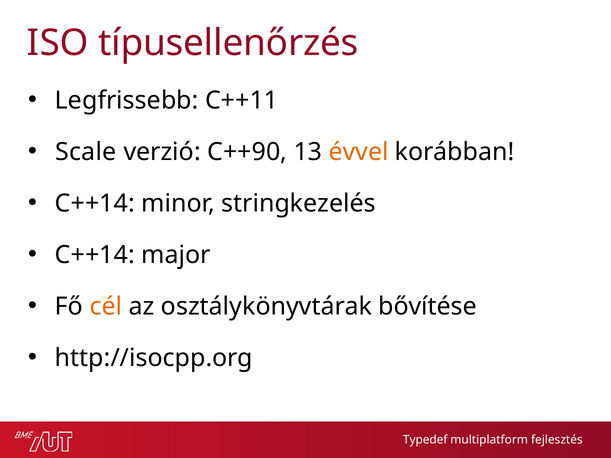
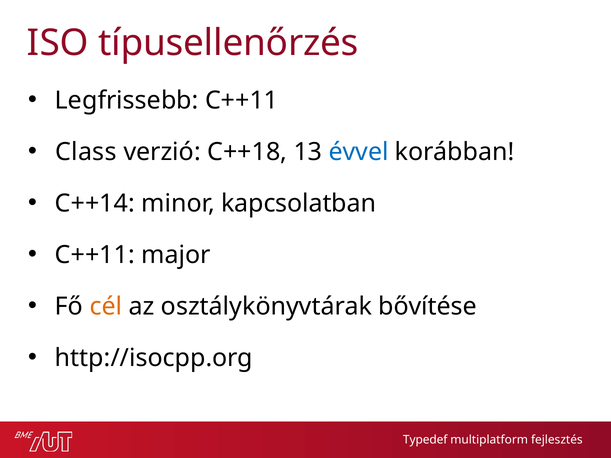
Scale: Scale -> Class
C++90: C++90 -> C++18
évvel colour: orange -> blue
stringkezelés: stringkezelés -> kapcsolatban
C++14 at (95, 255): C++14 -> C++11
